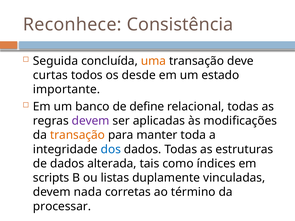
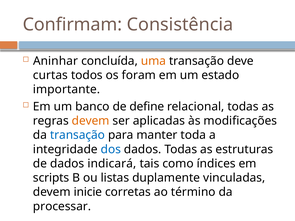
Reconhece: Reconhece -> Confirmam
Seguida: Seguida -> Aninhar
desde: desde -> foram
devem at (91, 121) colour: purple -> orange
transação at (77, 135) colour: orange -> blue
alterada: alterada -> indicará
nada: nada -> inicie
